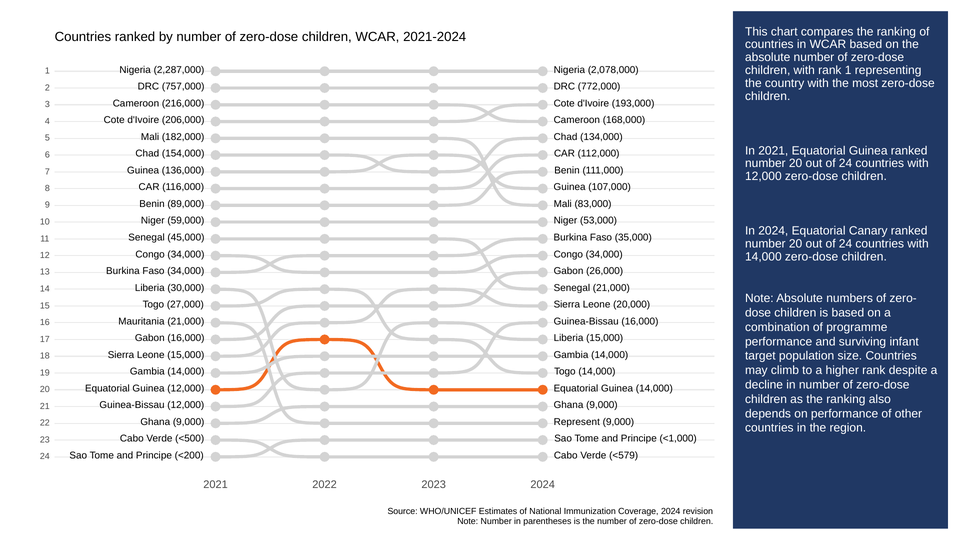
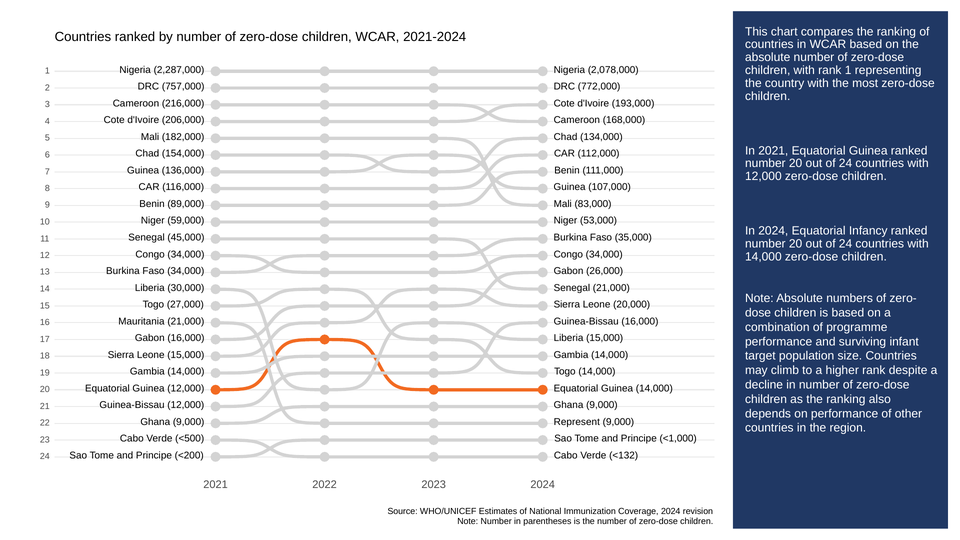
Canary: Canary -> Infancy
<579: <579 -> <132
